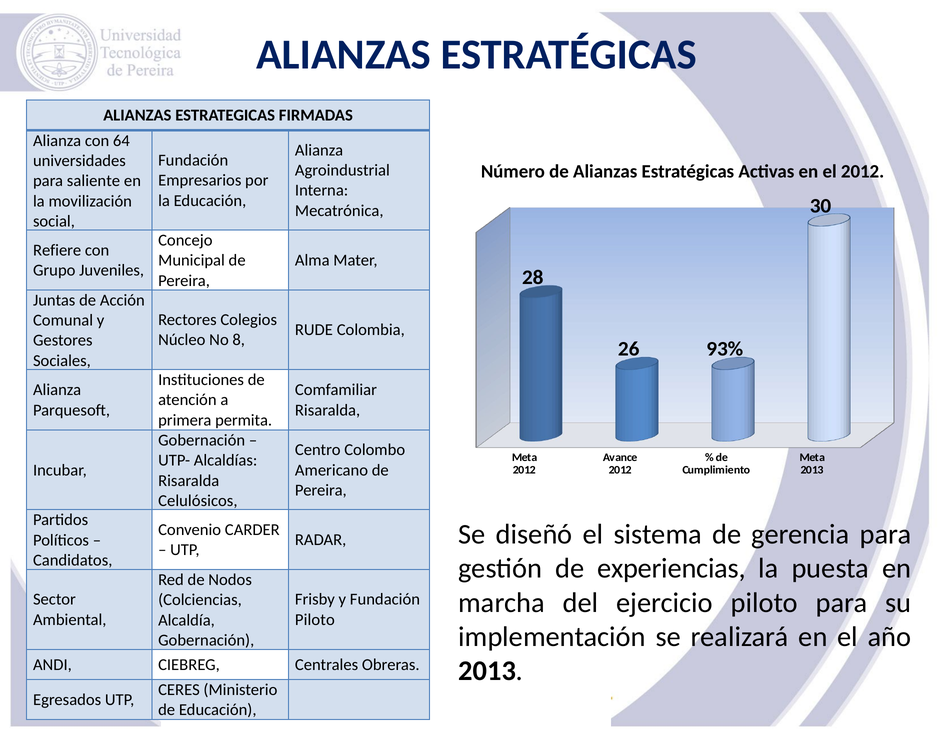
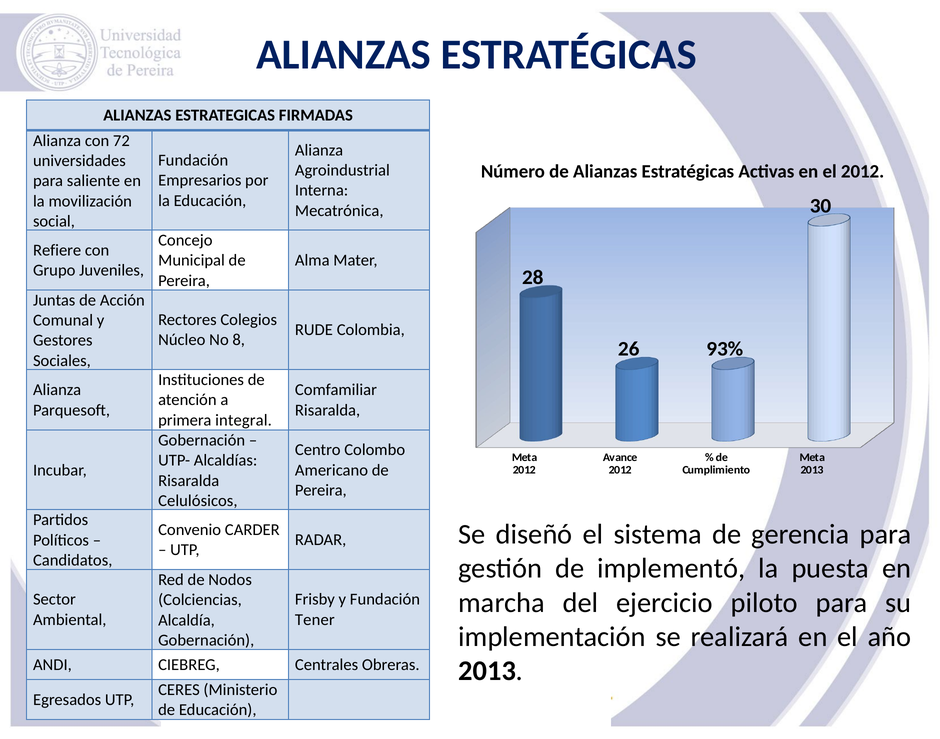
64: 64 -> 72
permita: permita -> integral
experiencias: experiencias -> implementó
Piloto at (315, 619): Piloto -> Tener
